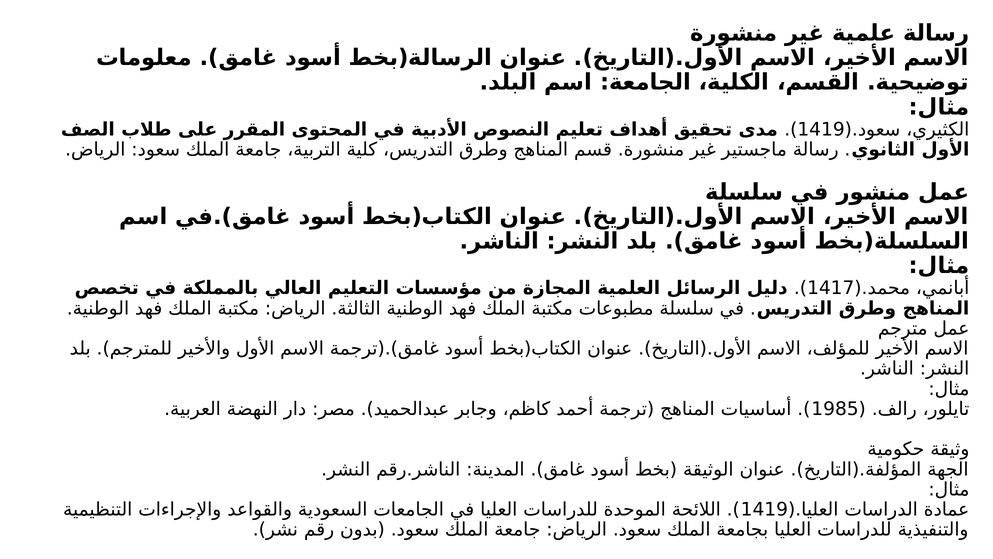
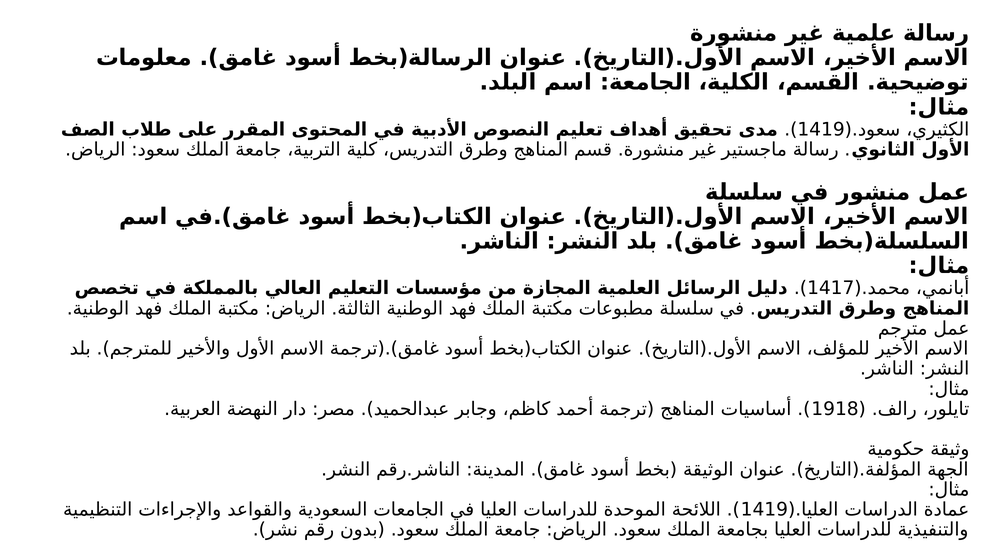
1985: 1985 -> 1918
